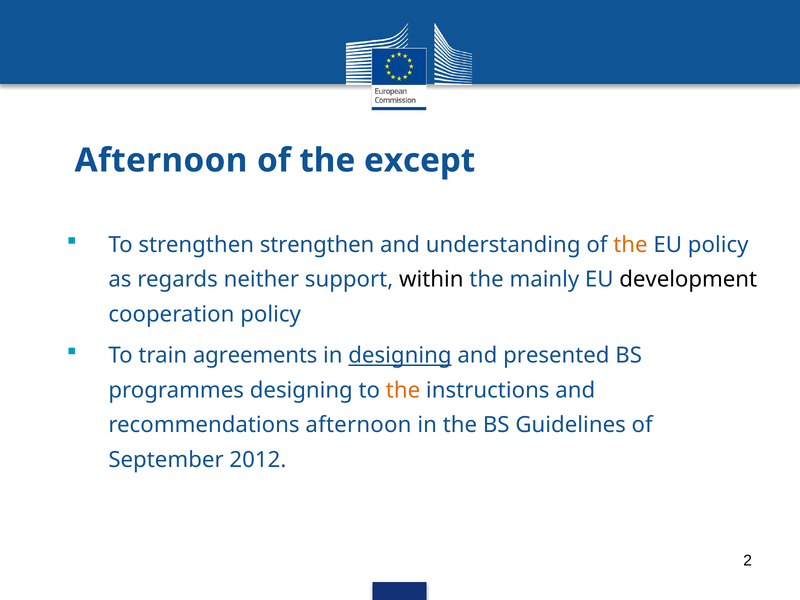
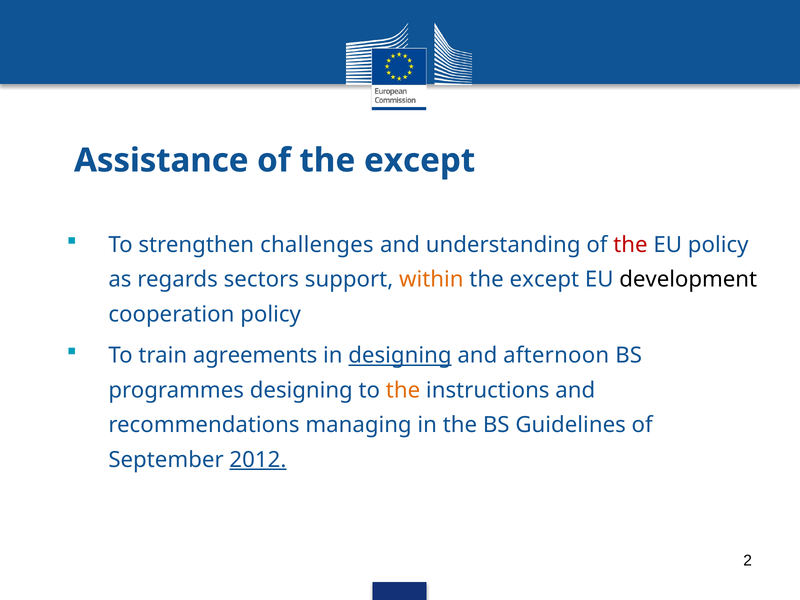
Afternoon at (161, 160): Afternoon -> Assistance
strengthen strengthen: strengthen -> challenges
the at (630, 245) colour: orange -> red
neither: neither -> sectors
within colour: black -> orange
mainly at (544, 280): mainly -> except
presented: presented -> afternoon
recommendations afternoon: afternoon -> managing
2012 underline: none -> present
